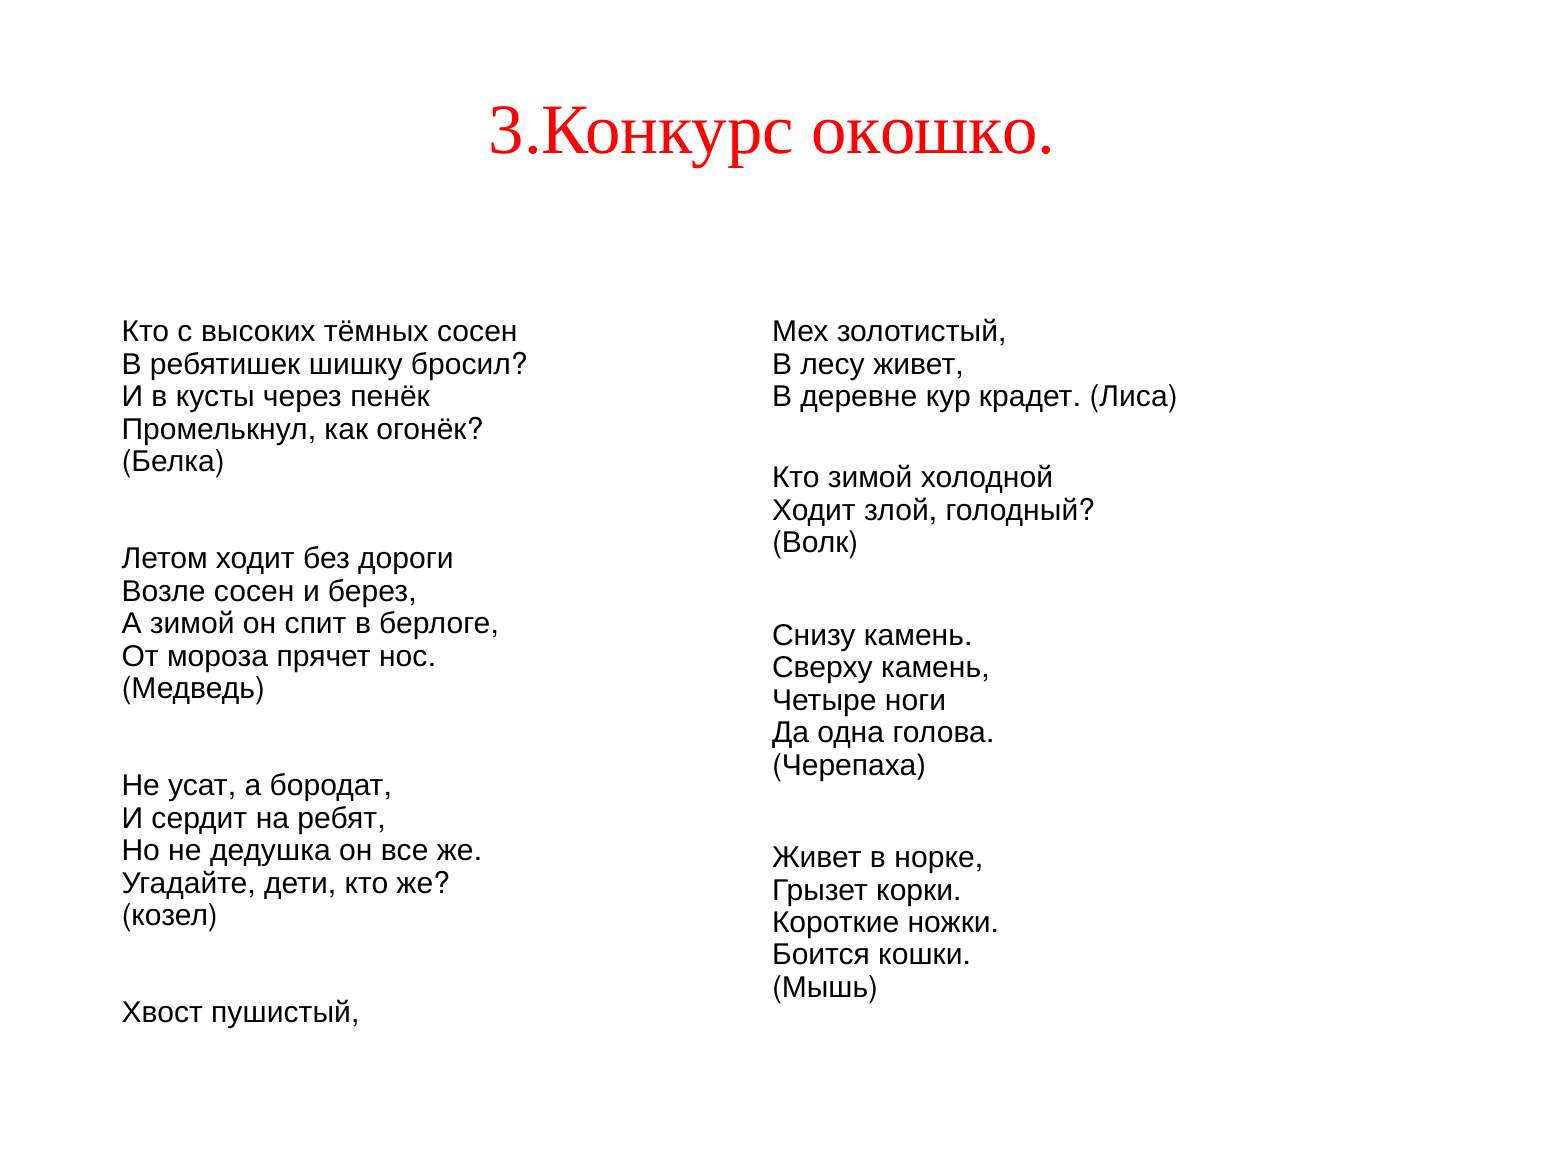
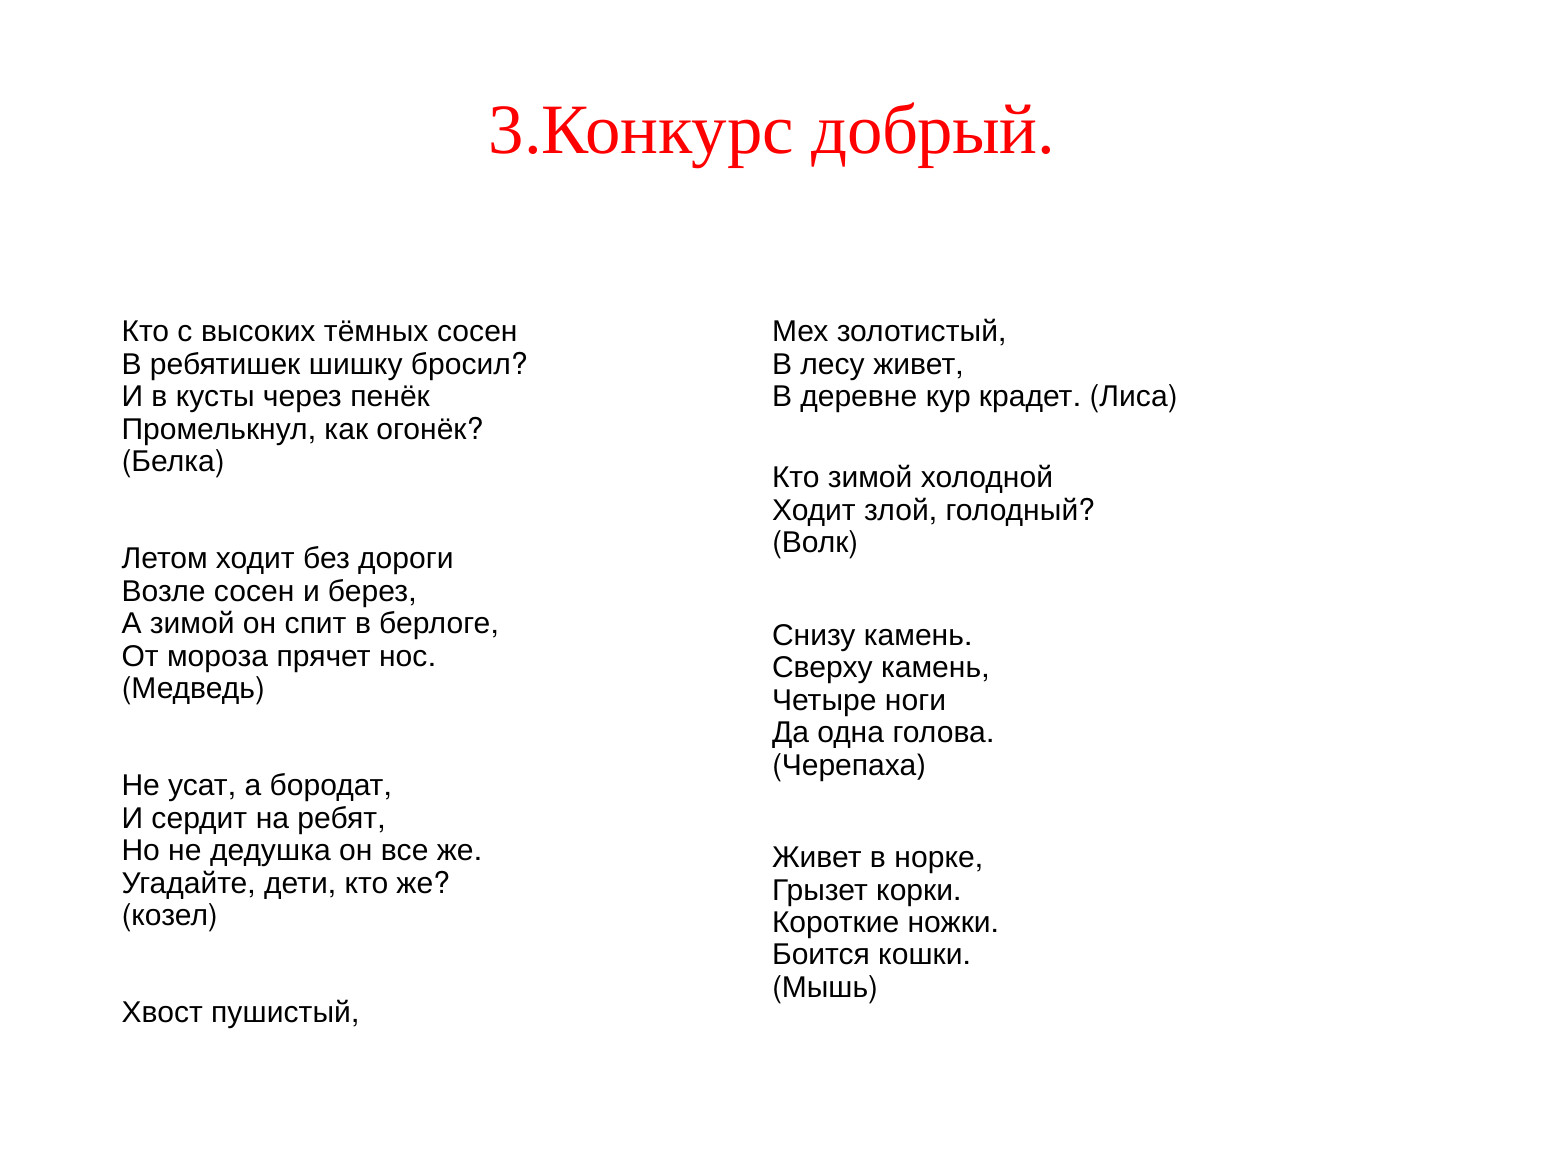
окошко: окошко -> добрый
